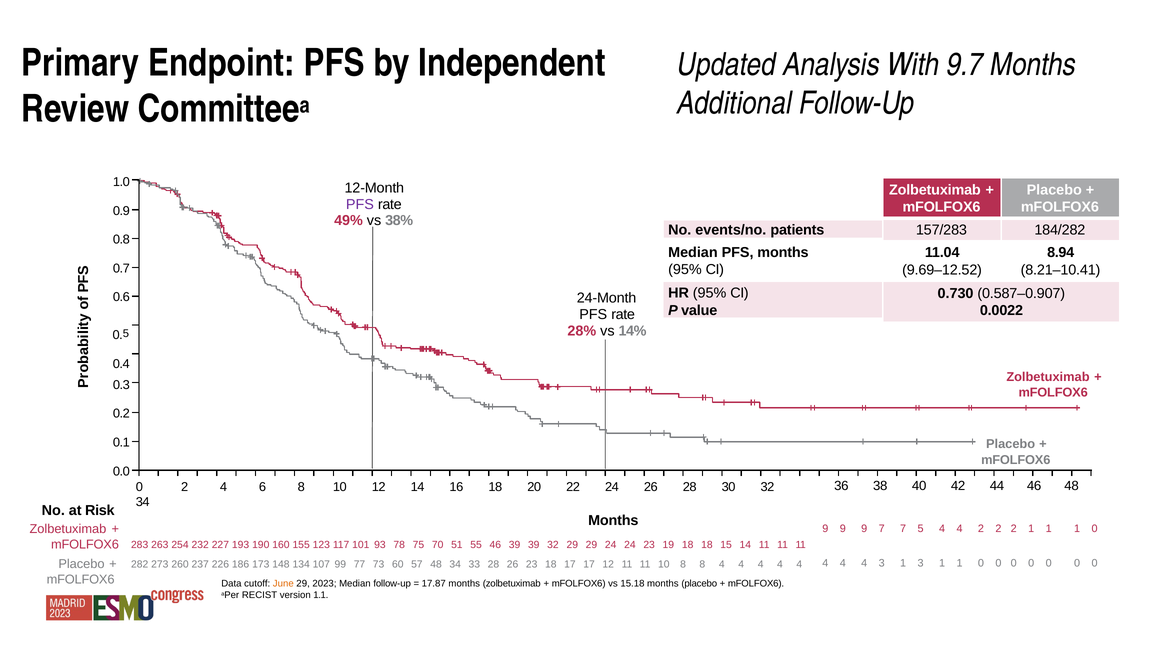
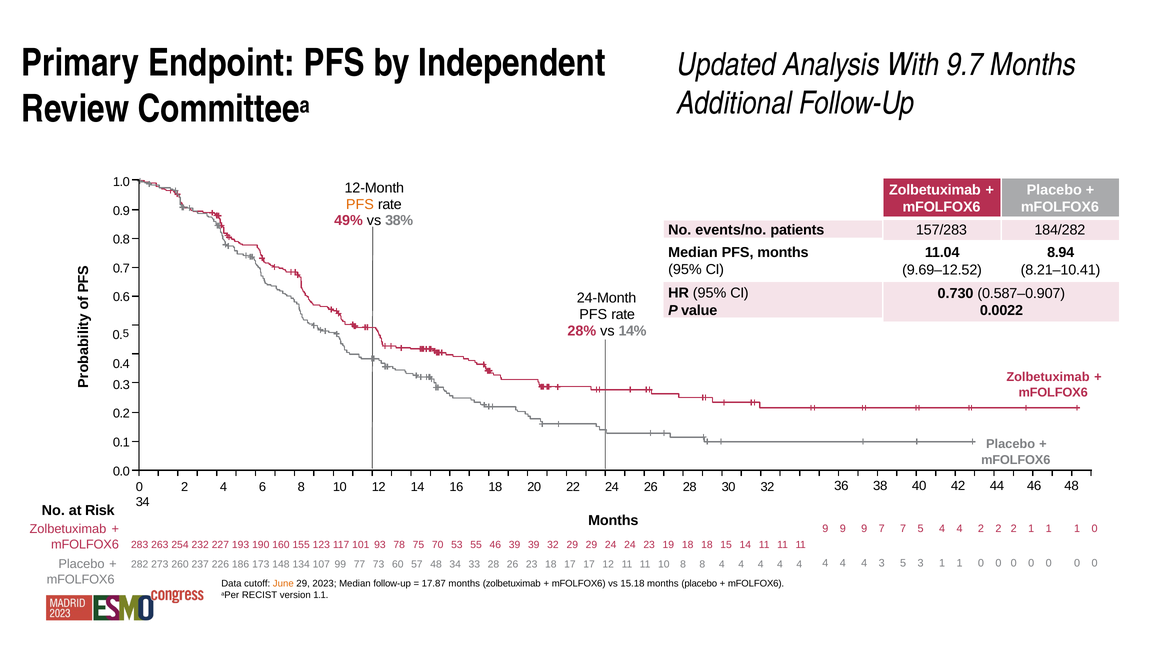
PFS at (360, 205) colour: purple -> orange
51: 51 -> 53
4 3 1: 1 -> 5
